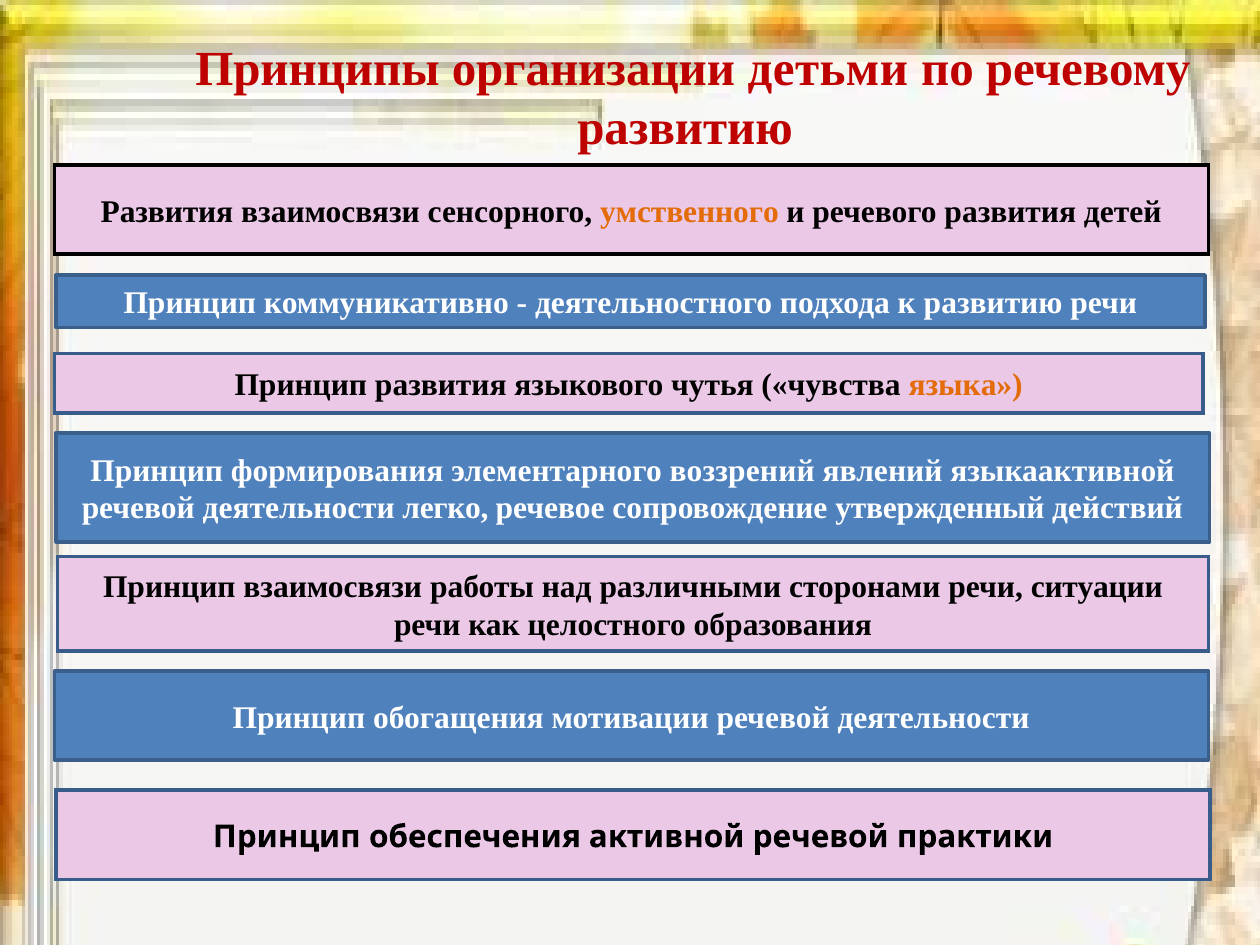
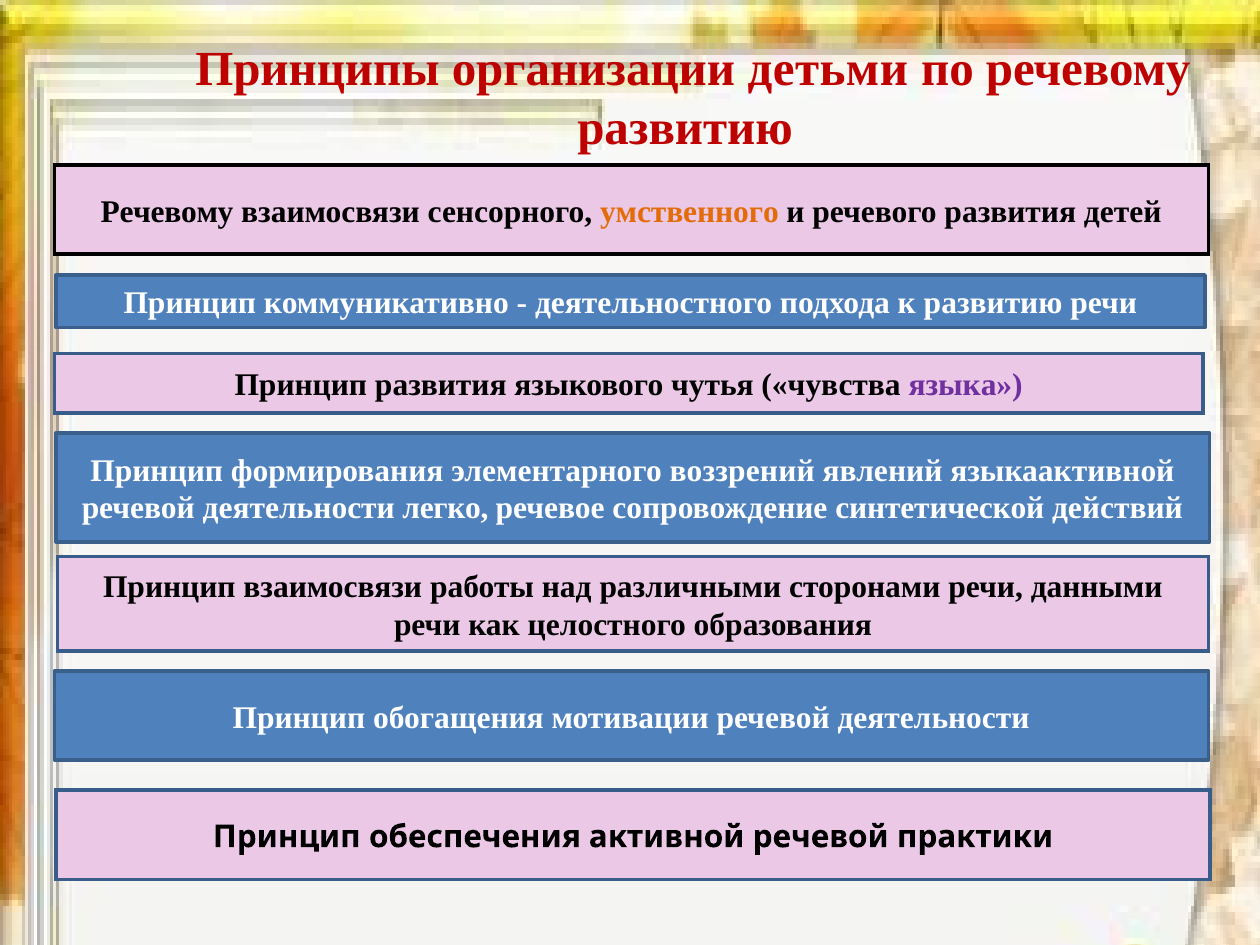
Развития at (167, 212): Развития -> Речевому
языка colour: orange -> purple
утвержденный: утвержденный -> синтетической
ситуации: ситуации -> данными
